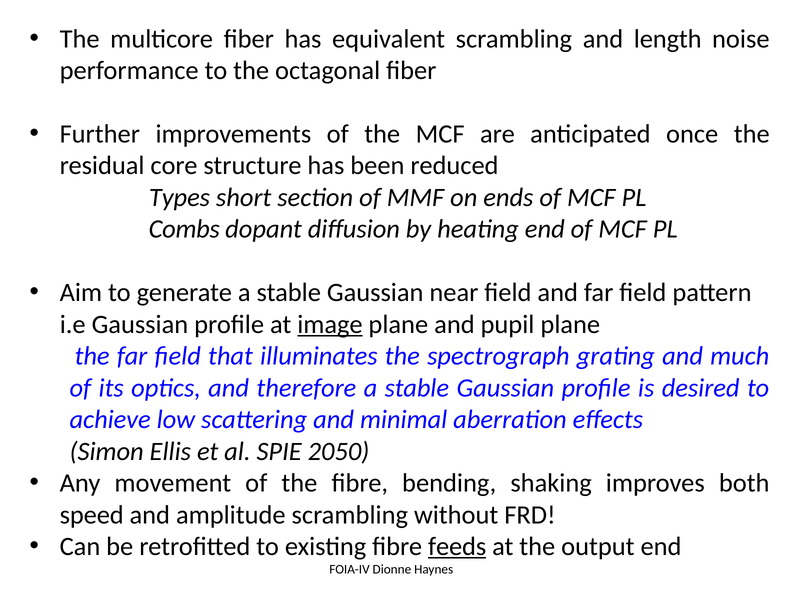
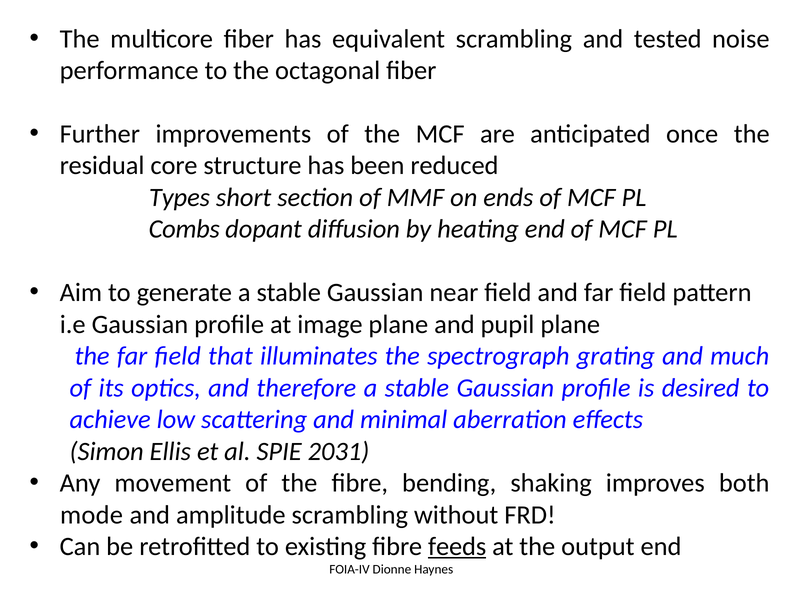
length: length -> tested
image underline: present -> none
2050: 2050 -> 2031
speed: speed -> mode
